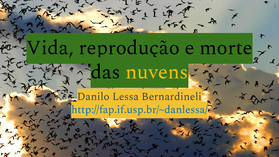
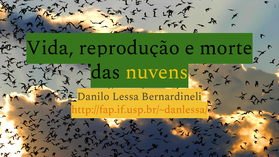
http://fap.if.usp.br/~danlessa/ colour: blue -> orange
